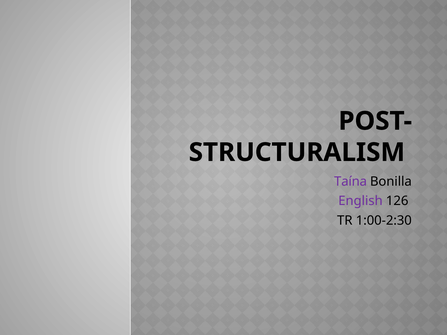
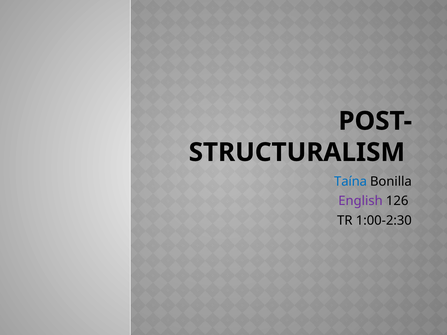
Taína colour: purple -> blue
